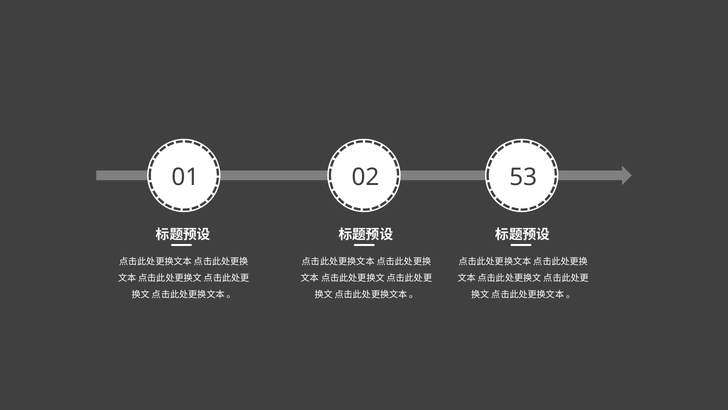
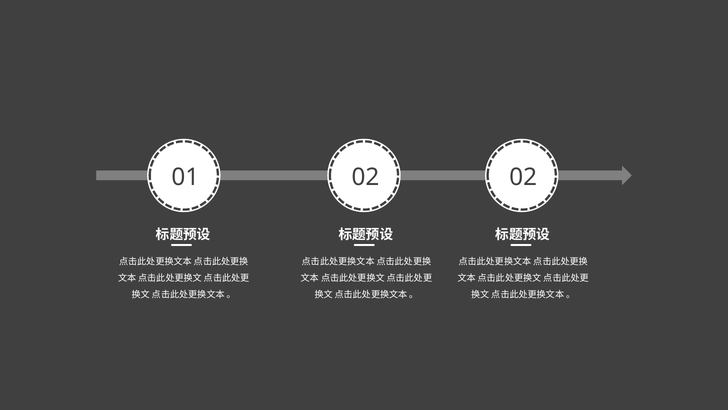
01 53: 53 -> 02
